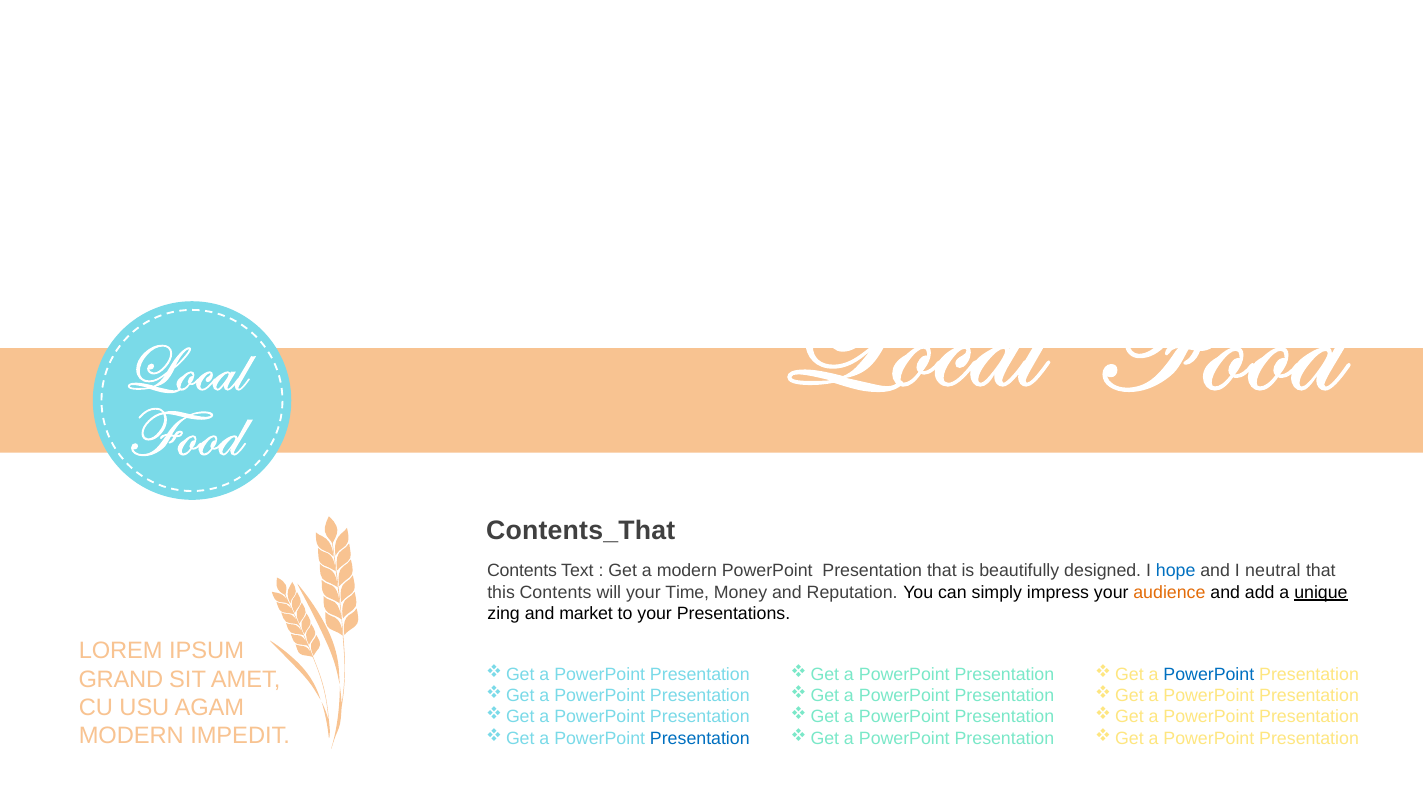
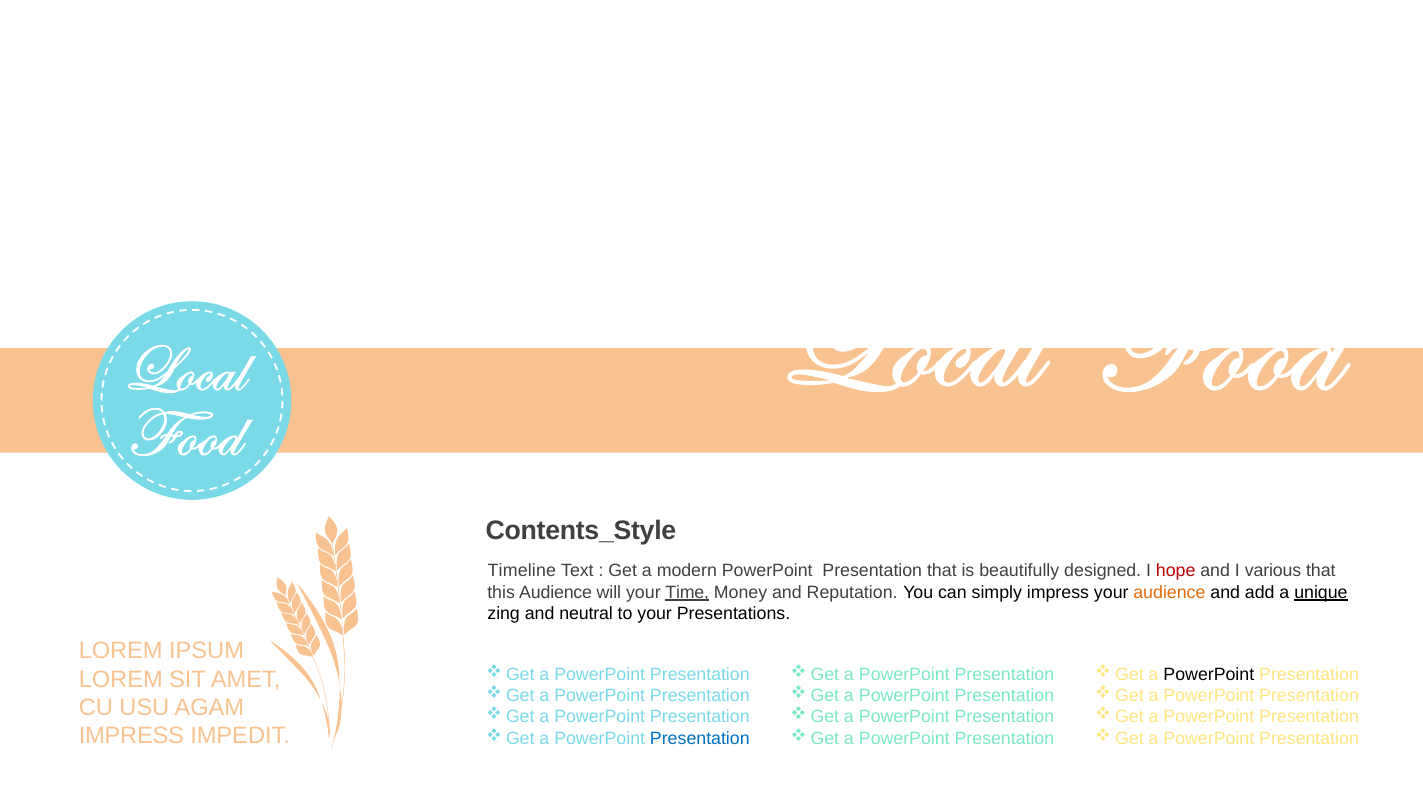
Contents_That: Contents_That -> Contents_Style
Contents at (522, 571): Contents -> Timeline
hope colour: blue -> red
neutral: neutral -> various
this Contents: Contents -> Audience
Time underline: none -> present
market: market -> neutral
PowerPoint at (1209, 674) colour: blue -> black
GRAND at (121, 679): GRAND -> LOREM
MODERN at (131, 736): MODERN -> IMPRESS
